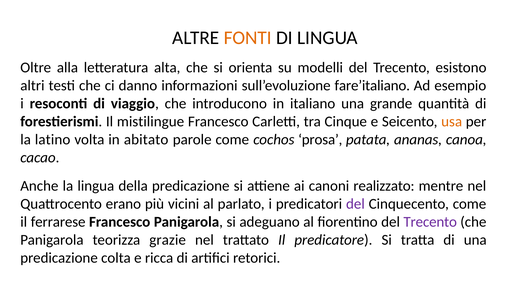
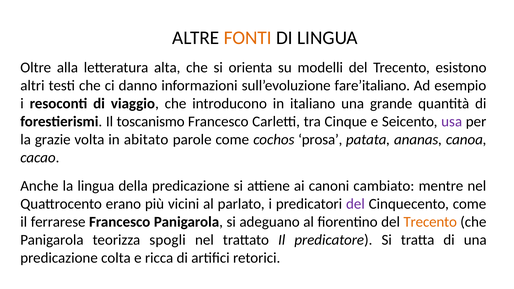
mistilingue: mistilingue -> toscanismo
usa colour: orange -> purple
latino: latino -> grazie
realizzato: realizzato -> cambiato
Trecento at (430, 222) colour: purple -> orange
grazie: grazie -> spogli
